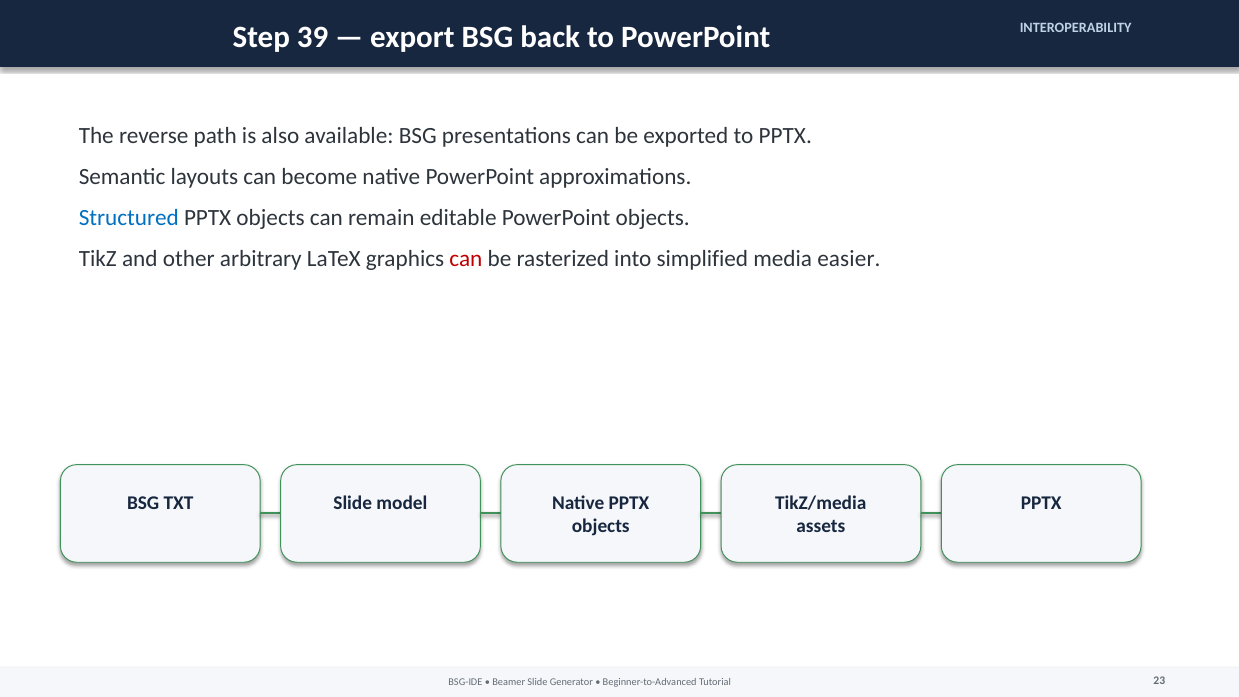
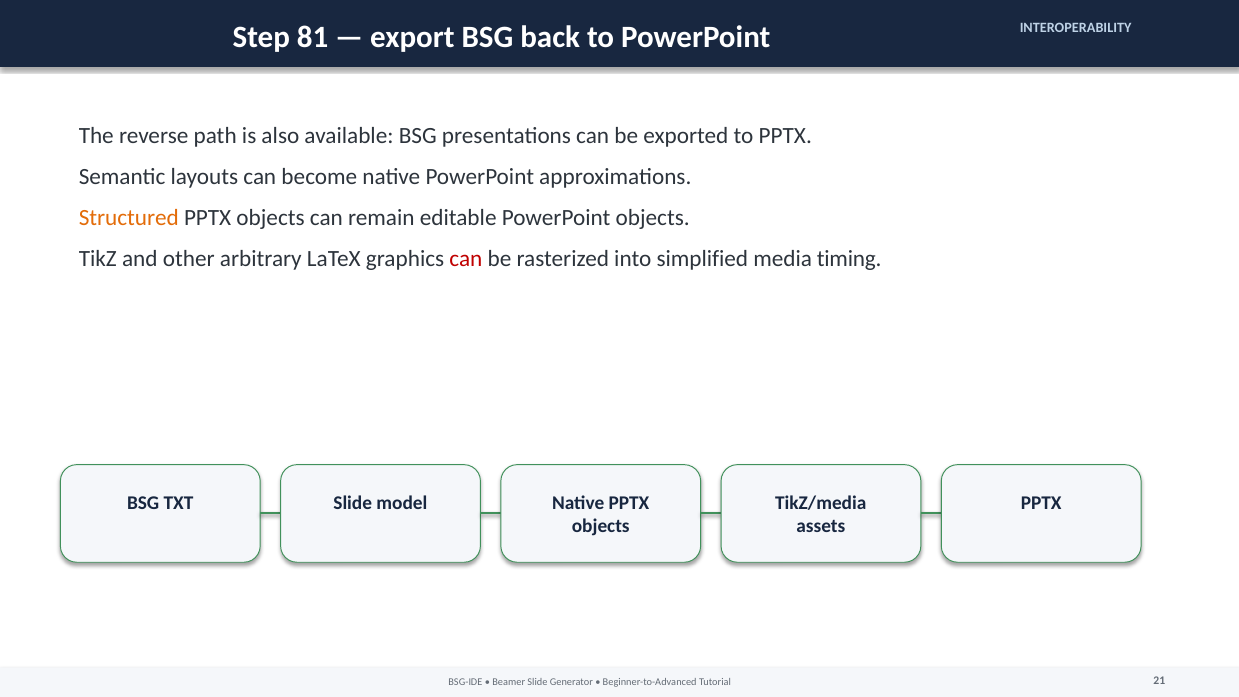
39: 39 -> 81
Structured colour: blue -> orange
easier: easier -> timing
23: 23 -> 21
